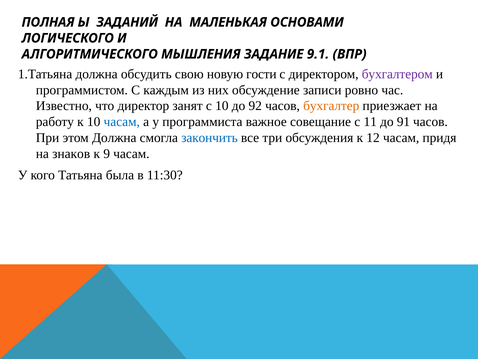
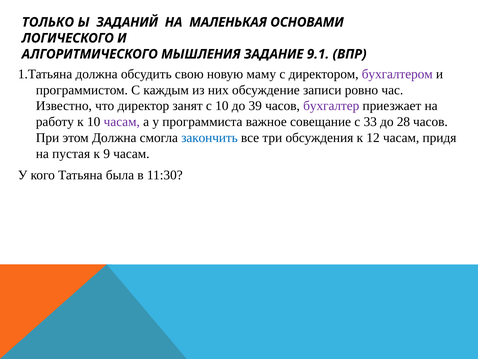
ПОЛНАЯ: ПОЛНАЯ -> ТОЛЬКО
гости: гости -> маму
92: 92 -> 39
бухгалтер colour: orange -> purple
часам at (122, 122) colour: blue -> purple
11: 11 -> 33
91: 91 -> 28
знаков: знаков -> пустая
